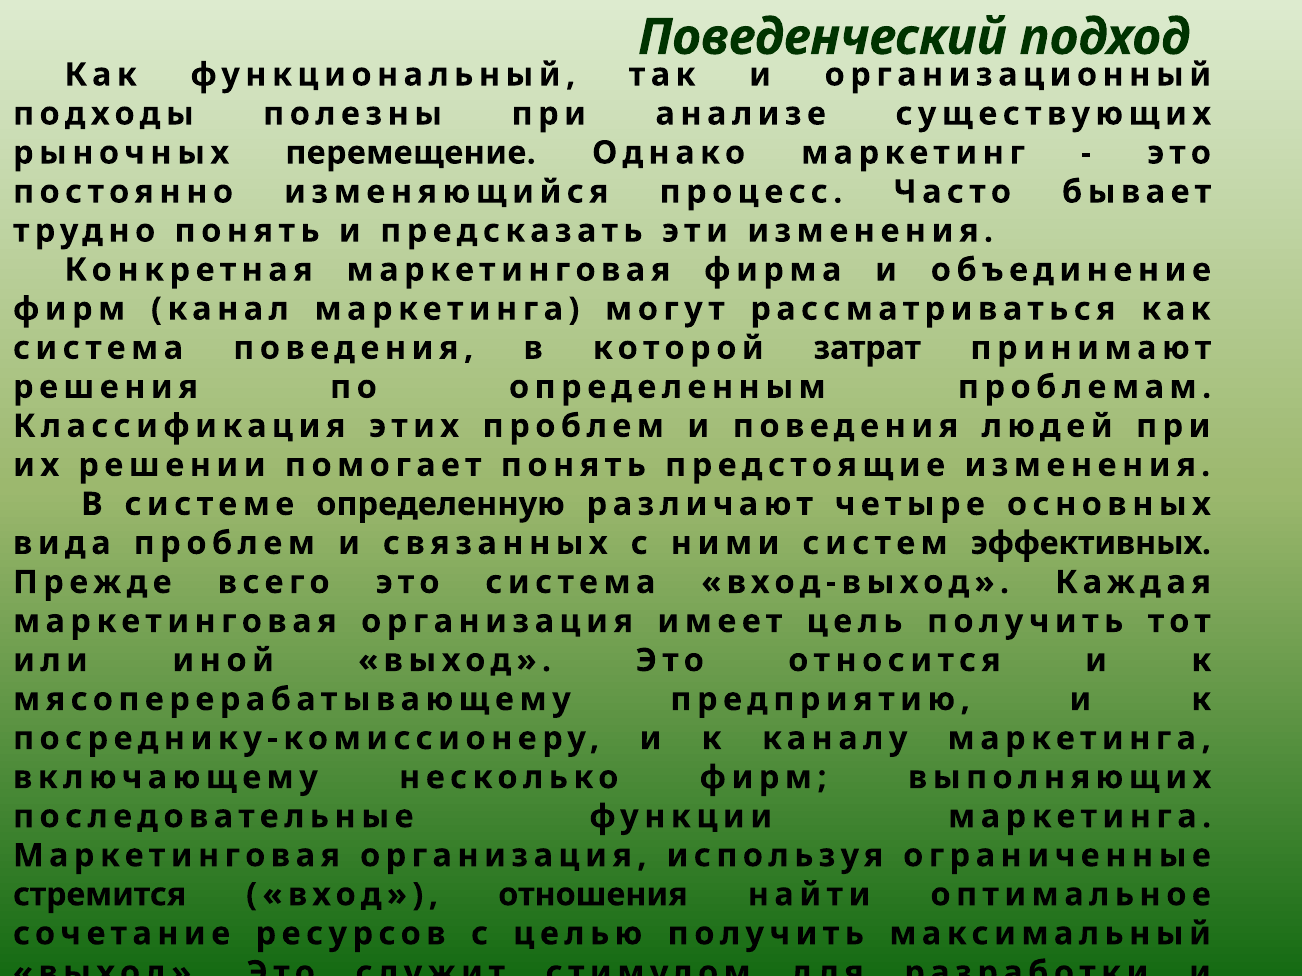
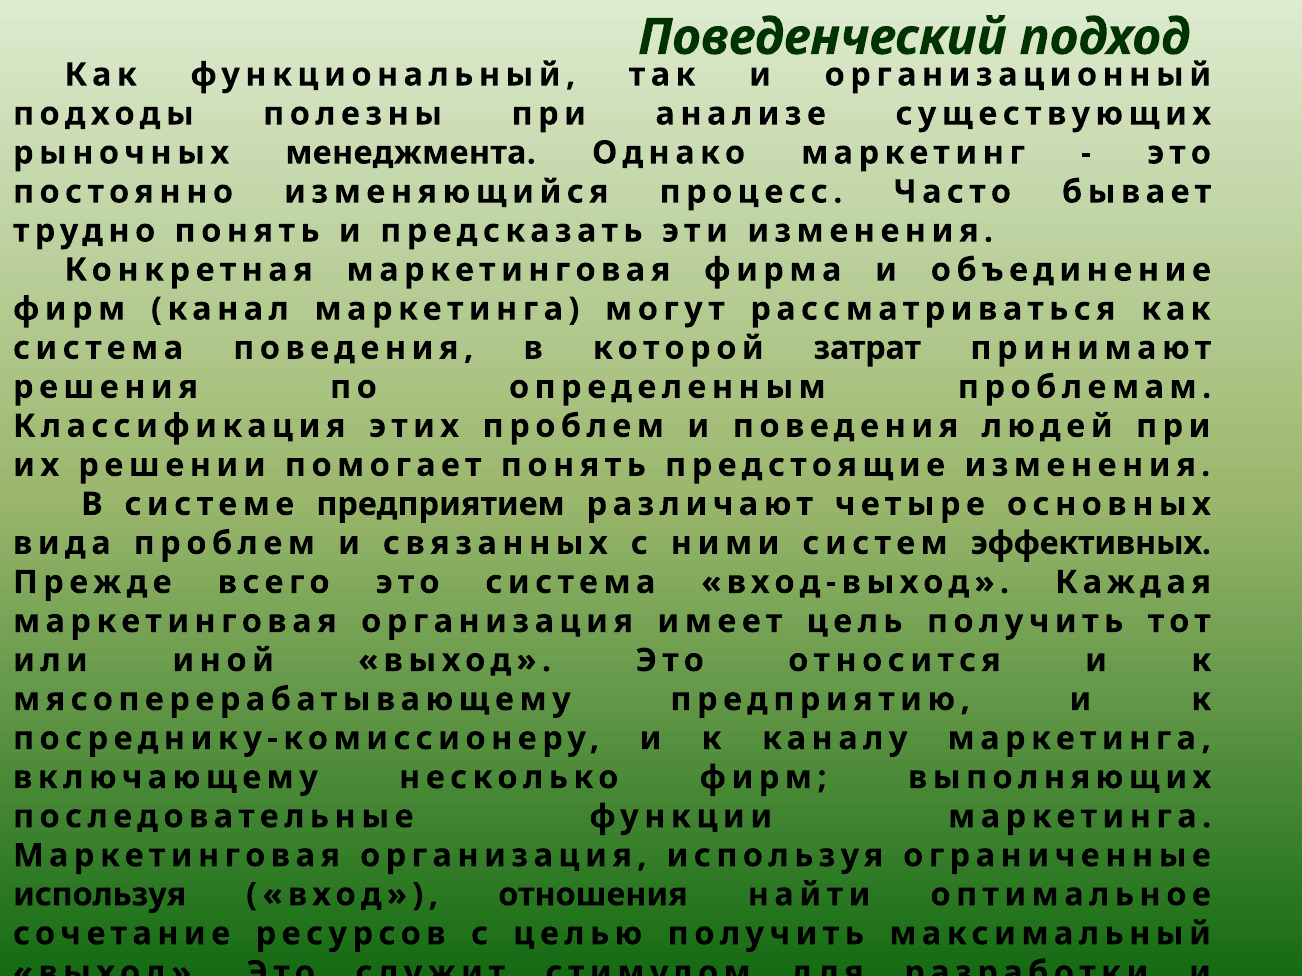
перемещение: перемещение -> менеджмента
определенную: определенную -> предприятием
стремится at (100, 895): стремится -> используя
